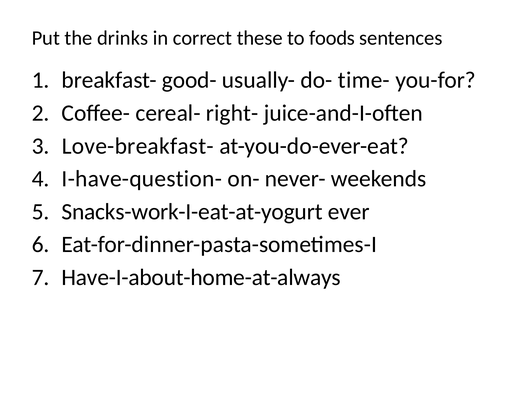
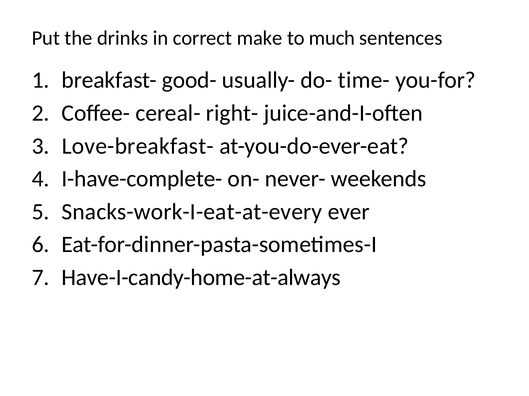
these: these -> make
foods: foods -> much
I-have-question-: I-have-question- -> I-have-complete-
Snacks-work-I-eat-at-yogurt: Snacks-work-I-eat-at-yogurt -> Snacks-work-I-eat-at-every
Have-I-about-home-at-always: Have-I-about-home-at-always -> Have-I-candy-home-at-always
